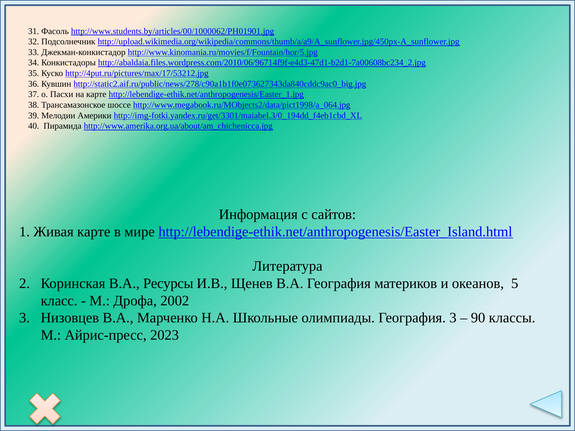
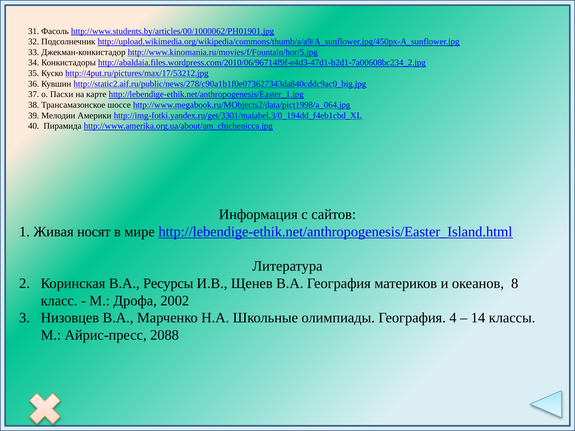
карте at (94, 232): карте -> носят
5: 5 -> 8
География 3: 3 -> 4
90: 90 -> 14
2023: 2023 -> 2088
